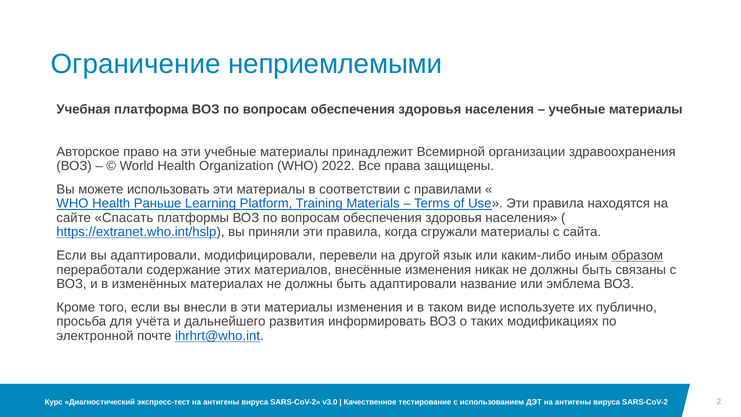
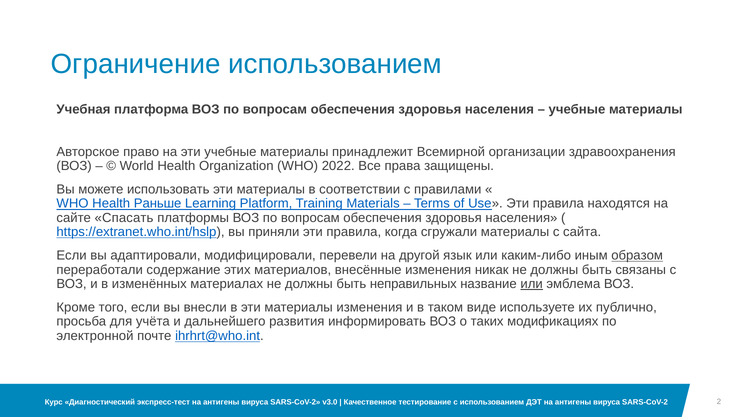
Ограничение неприемлемыми: неприемлемыми -> использованием
быть адаптировали: адаптировали -> неправильных
или at (532, 284) underline: none -> present
